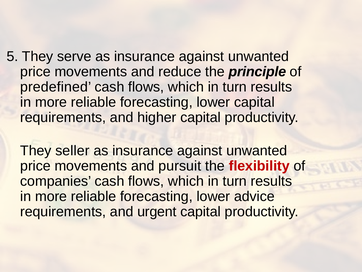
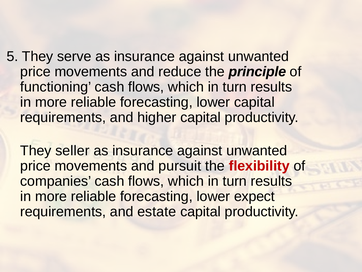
predefined: predefined -> functioning
advice: advice -> expect
urgent: urgent -> estate
